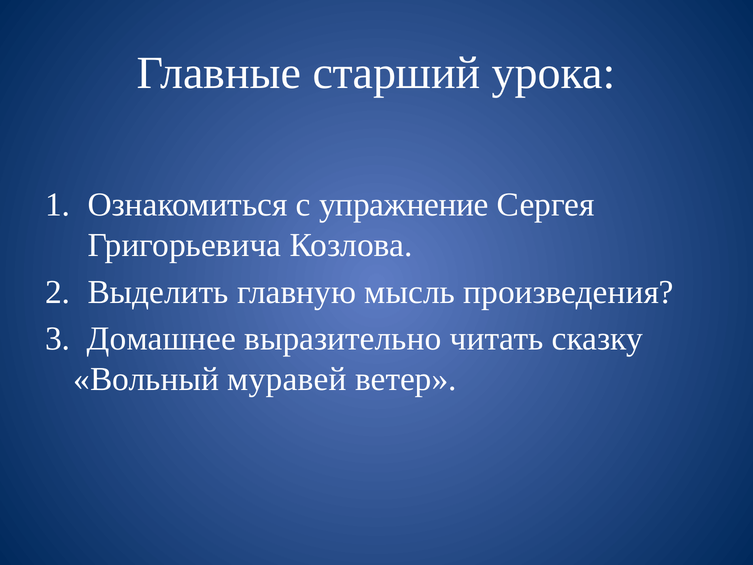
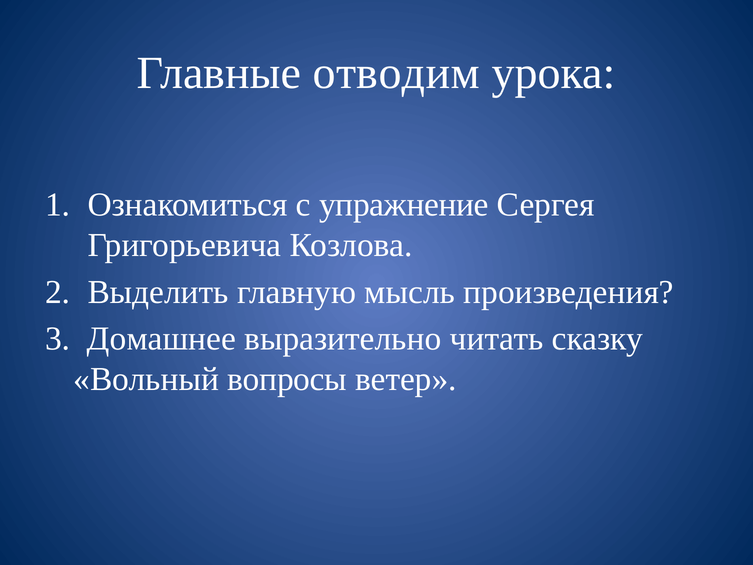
старший: старший -> отводим
муравей: муравей -> вопросы
